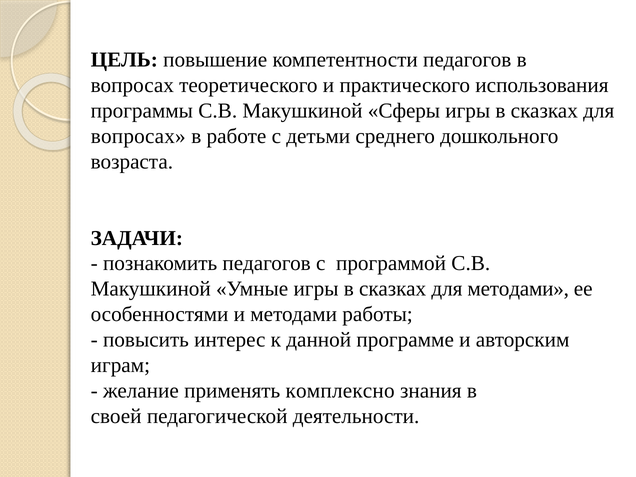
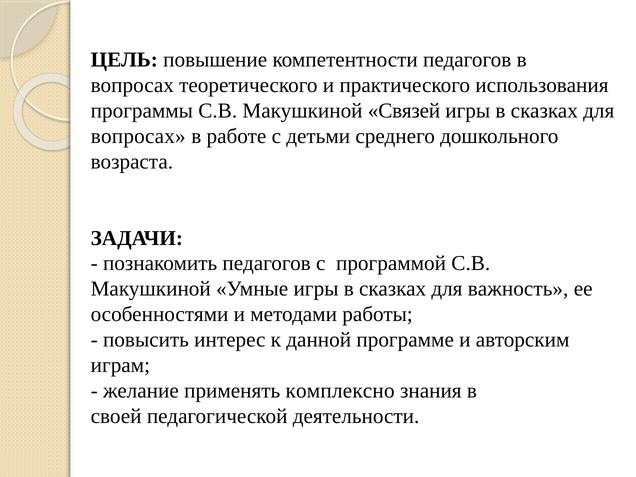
Сферы: Сферы -> Связей
для методами: методами -> важность
